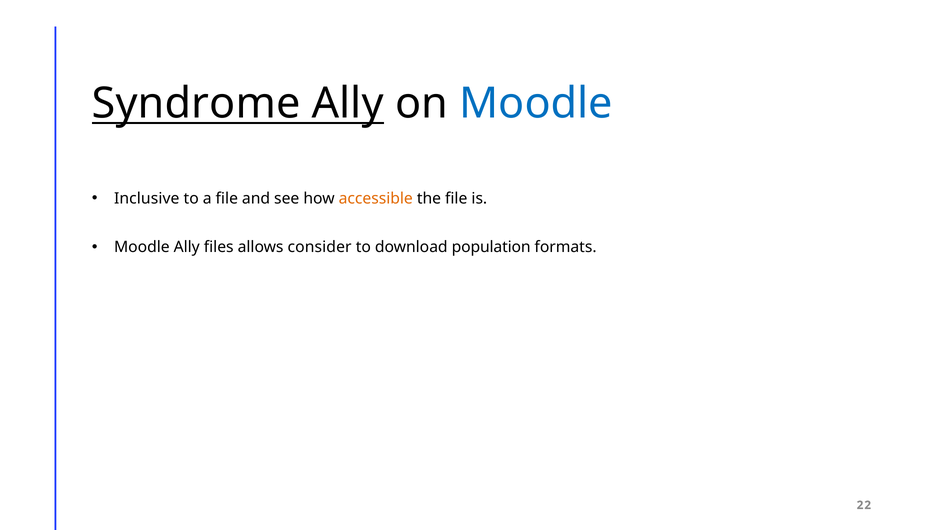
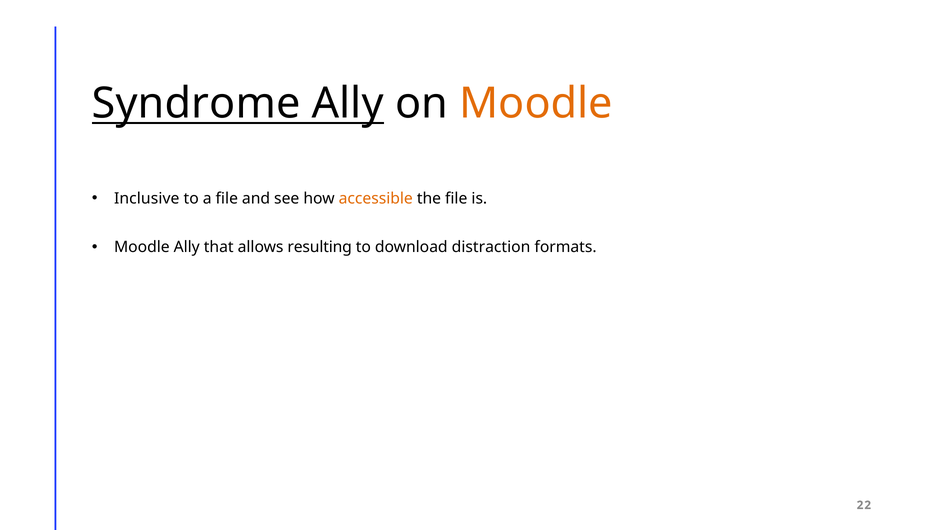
Moodle at (536, 103) colour: blue -> orange
files: files -> that
consider: consider -> resulting
population: population -> distraction
